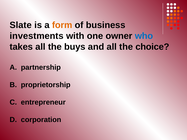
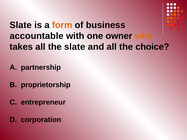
investments: investments -> accountable
who colour: blue -> orange
the buys: buys -> slate
